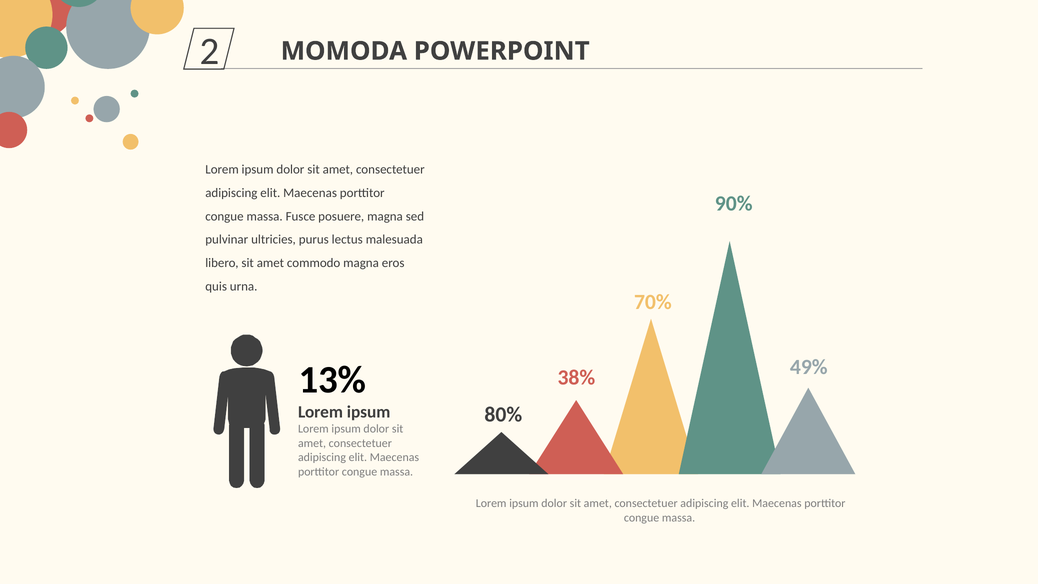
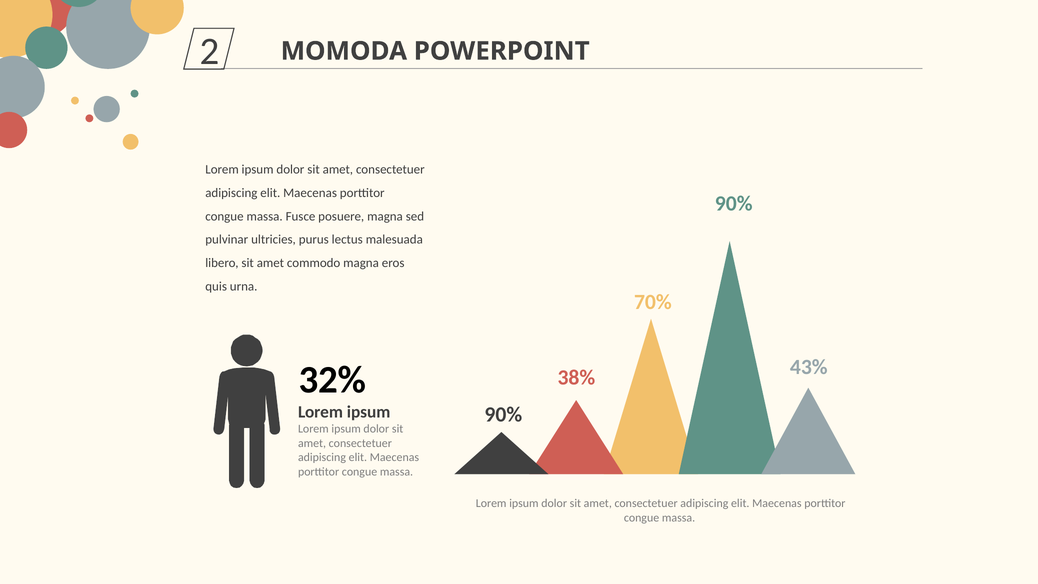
49%: 49% -> 43%
13%: 13% -> 32%
80% at (503, 414): 80% -> 90%
